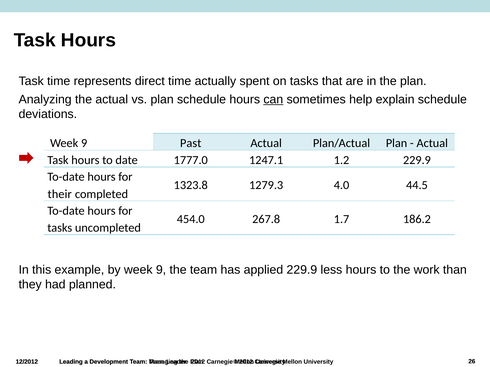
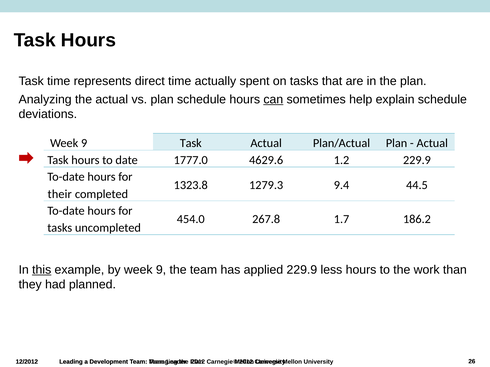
9 Past: Past -> Task
1247.1: 1247.1 -> 4629.6
4.0: 4.0 -> 9.4
this underline: none -> present
